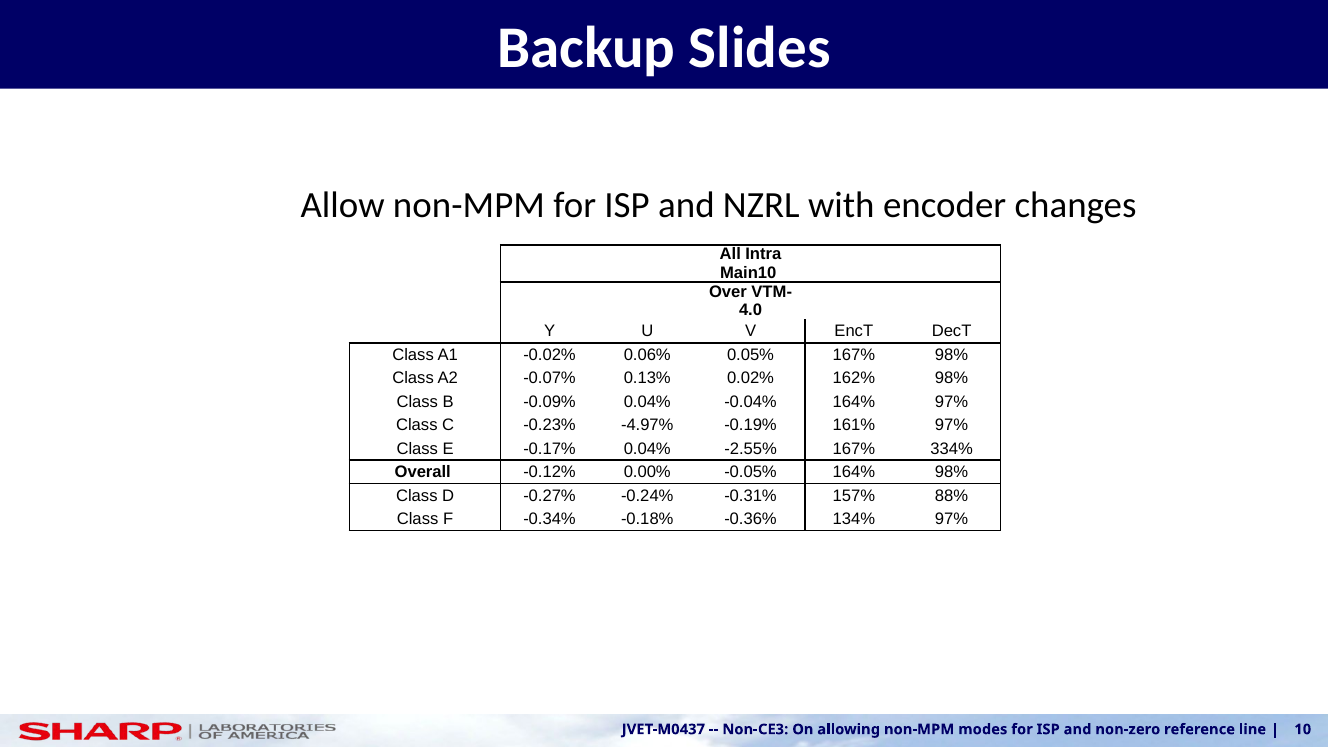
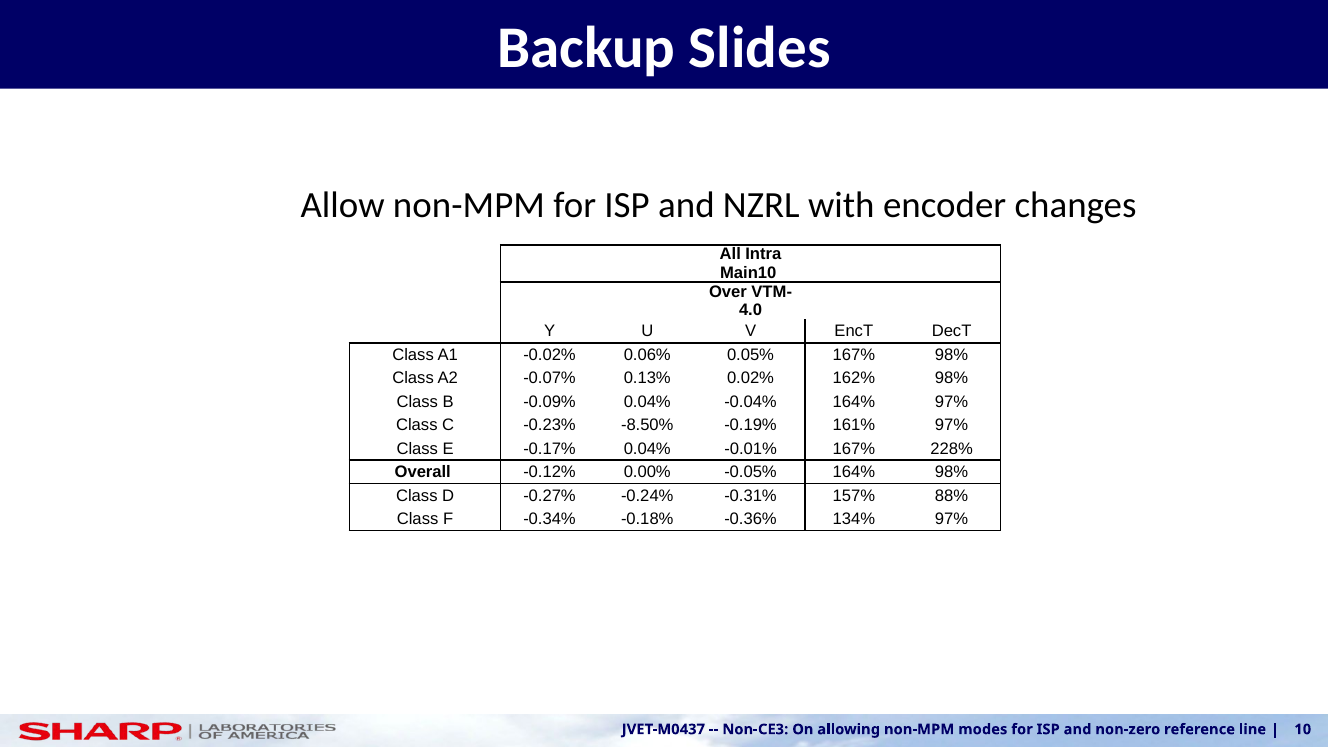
-4.97%: -4.97% -> -8.50%
-2.55%: -2.55% -> -0.01%
334%: 334% -> 228%
